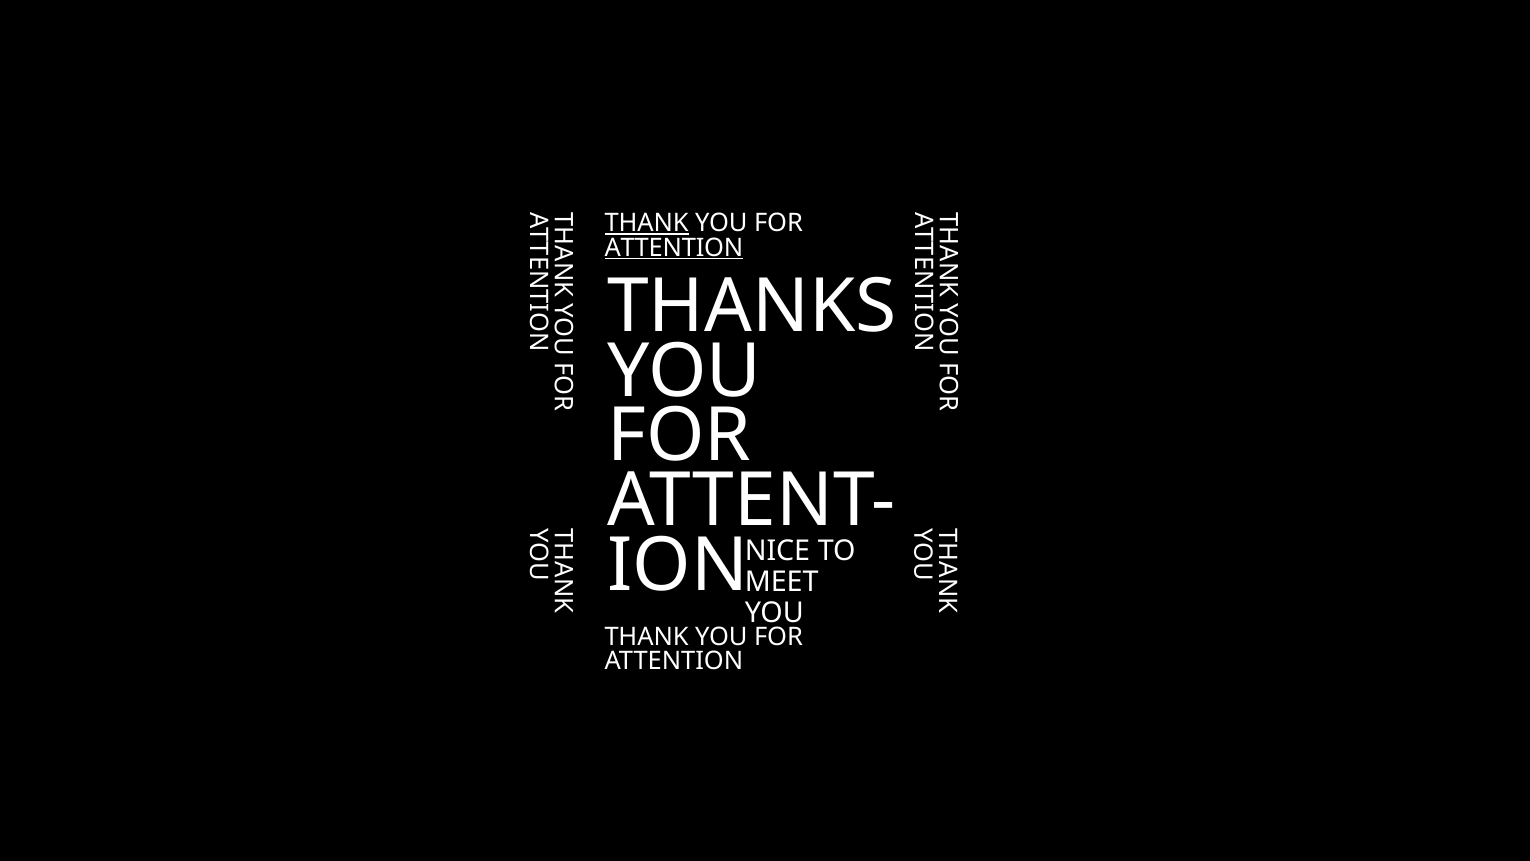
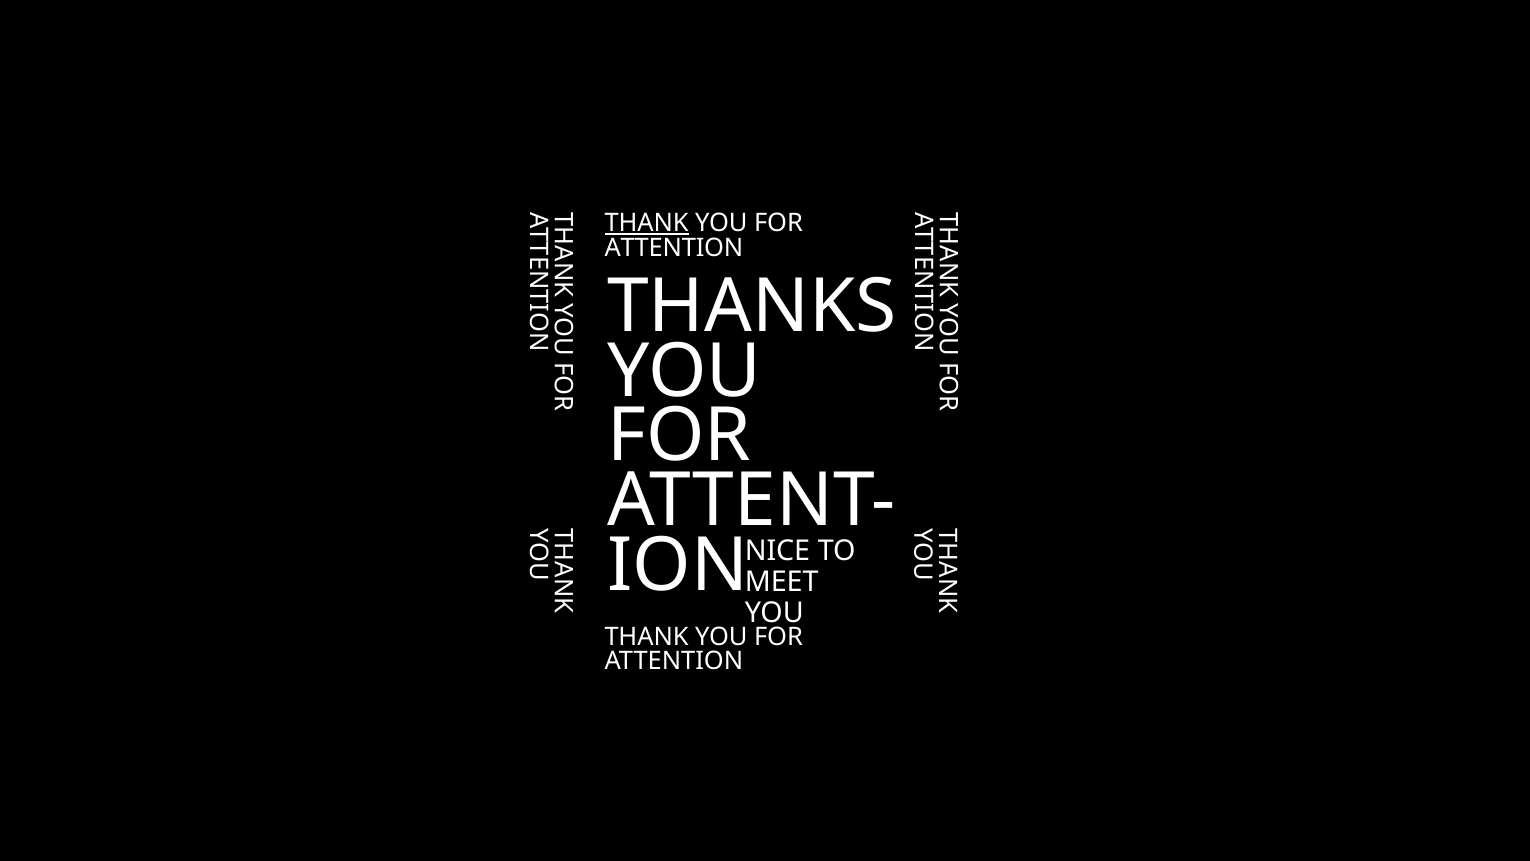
ATTENTION at (674, 248) underline: present -> none
